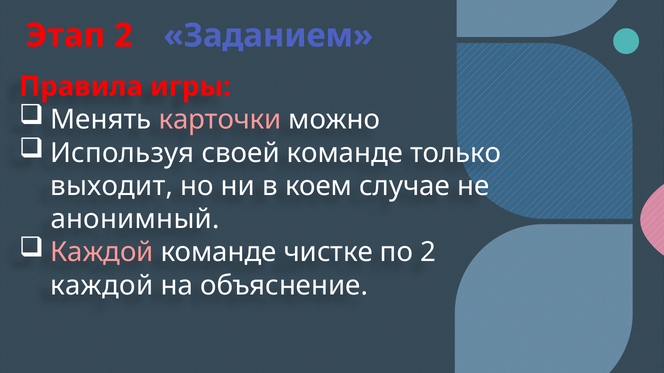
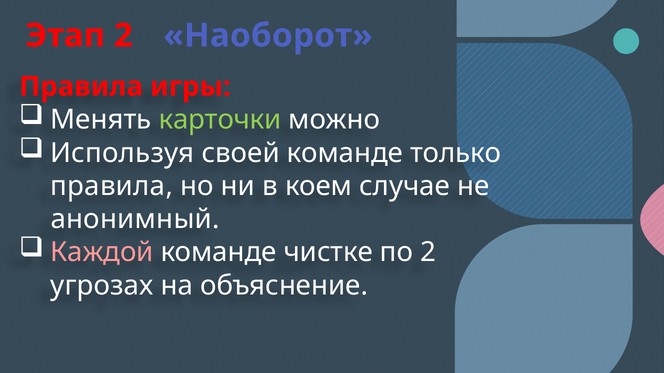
Заданием: Заданием -> Наоборот
карточки colour: pink -> light green
выходит at (112, 186): выходит -> правила
каждой at (102, 286): каждой -> угрозах
